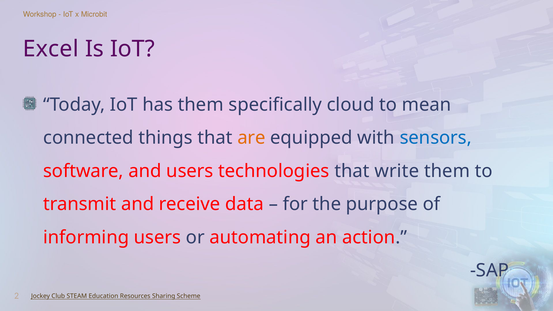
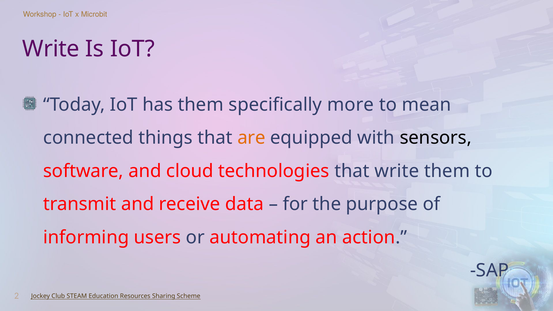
Excel at (51, 49): Excel -> Write
cloud: cloud -> more
sensors colour: blue -> black
and users: users -> cloud
